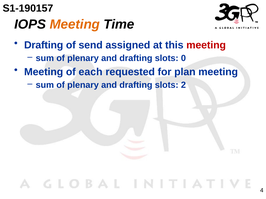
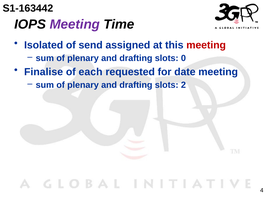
S1-190157: S1-190157 -> S1-163442
Meeting at (75, 24) colour: orange -> purple
Drafting at (44, 45): Drafting -> Isolated
Meeting at (44, 72): Meeting -> Finalise
plan: plan -> date
